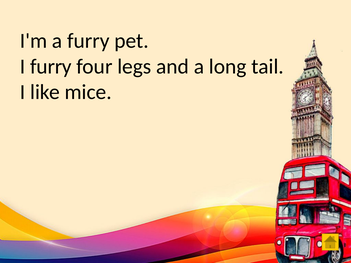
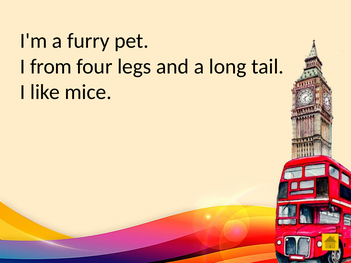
I furry: furry -> from
